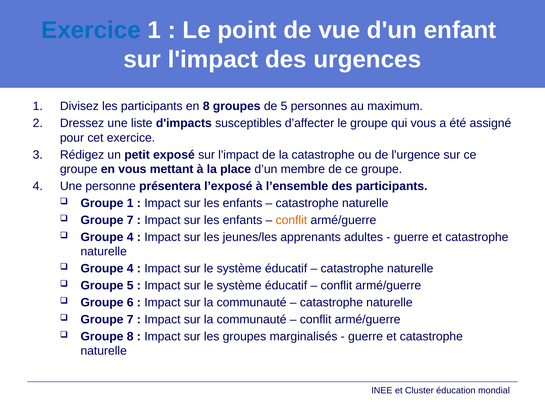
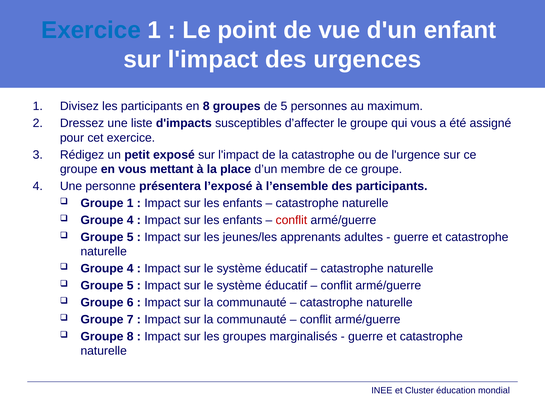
7 at (130, 220): 7 -> 4
conflit at (291, 220) colour: orange -> red
4 at (130, 237): 4 -> 5
